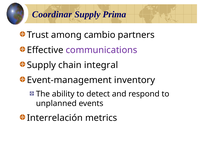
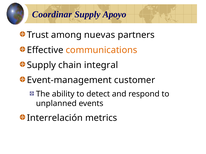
Prima: Prima -> Apoyo
cambio: cambio -> nuevas
communications colour: purple -> orange
inventory: inventory -> customer
